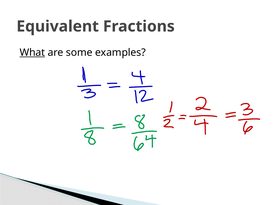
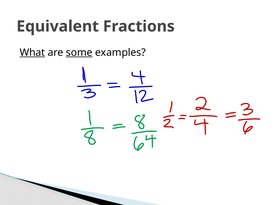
some underline: none -> present
